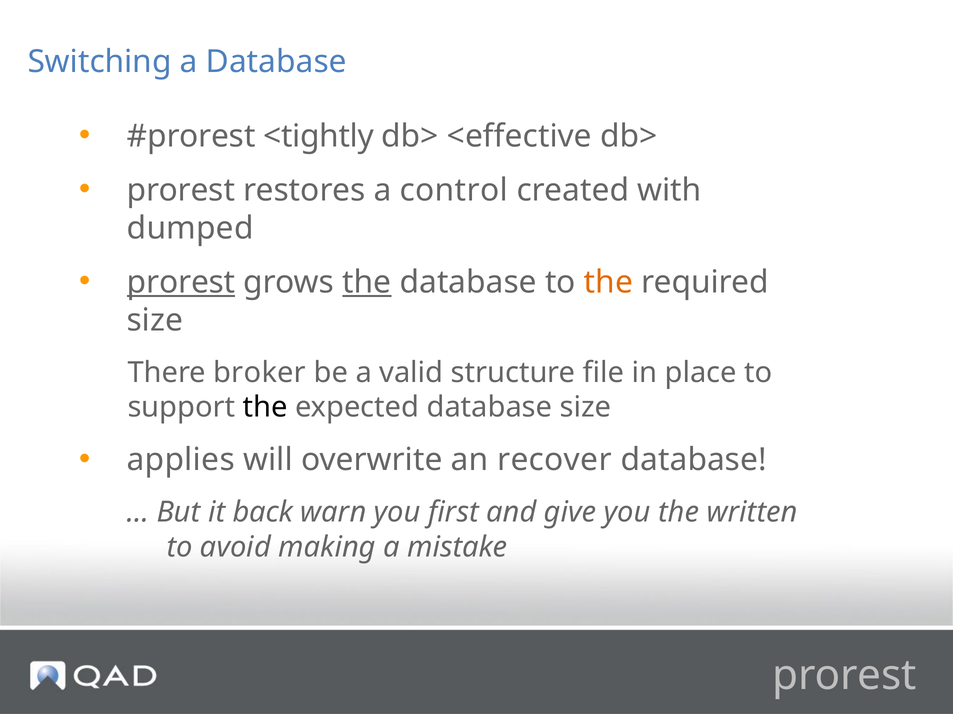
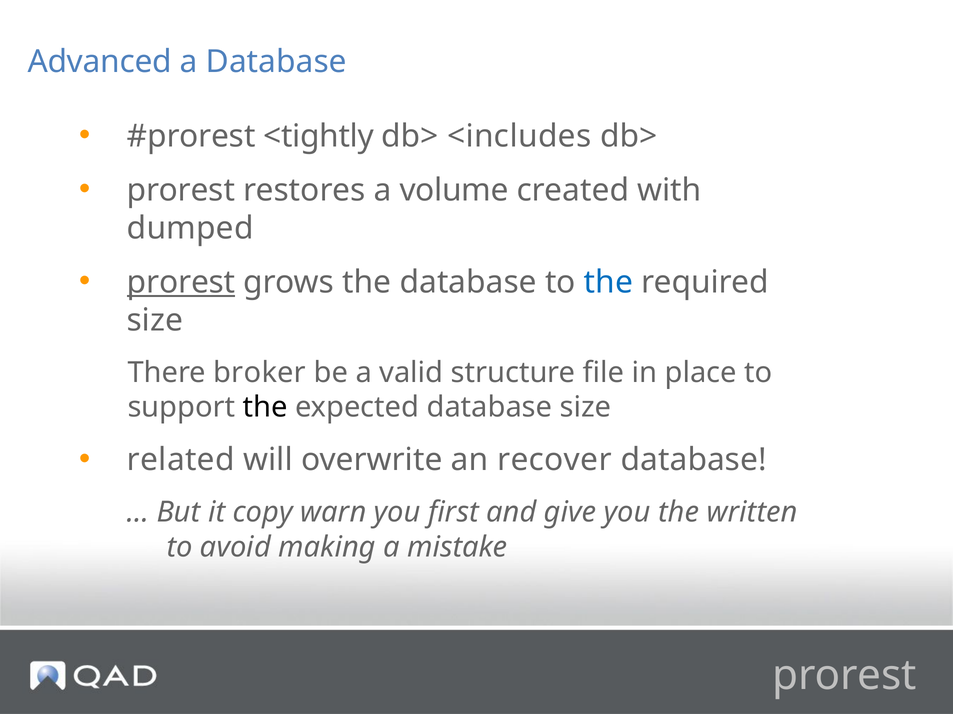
Switching: Switching -> Advanced
<effective: <effective -> <includes
control: control -> volume
the at (367, 283) underline: present -> none
the at (608, 283) colour: orange -> blue
applies: applies -> related
back: back -> copy
